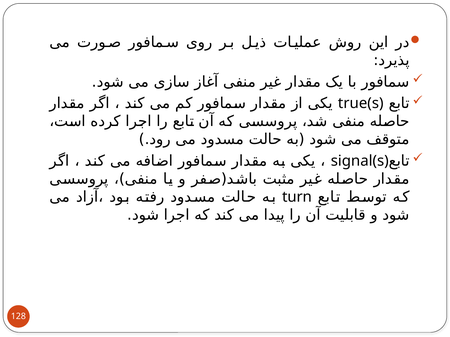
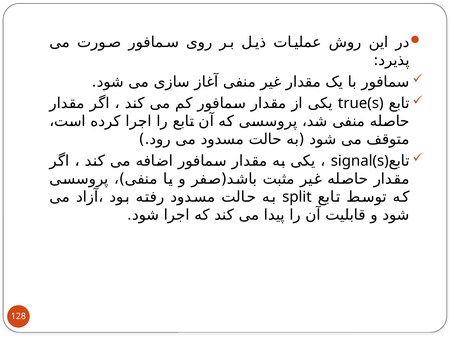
turn: turn -> split
